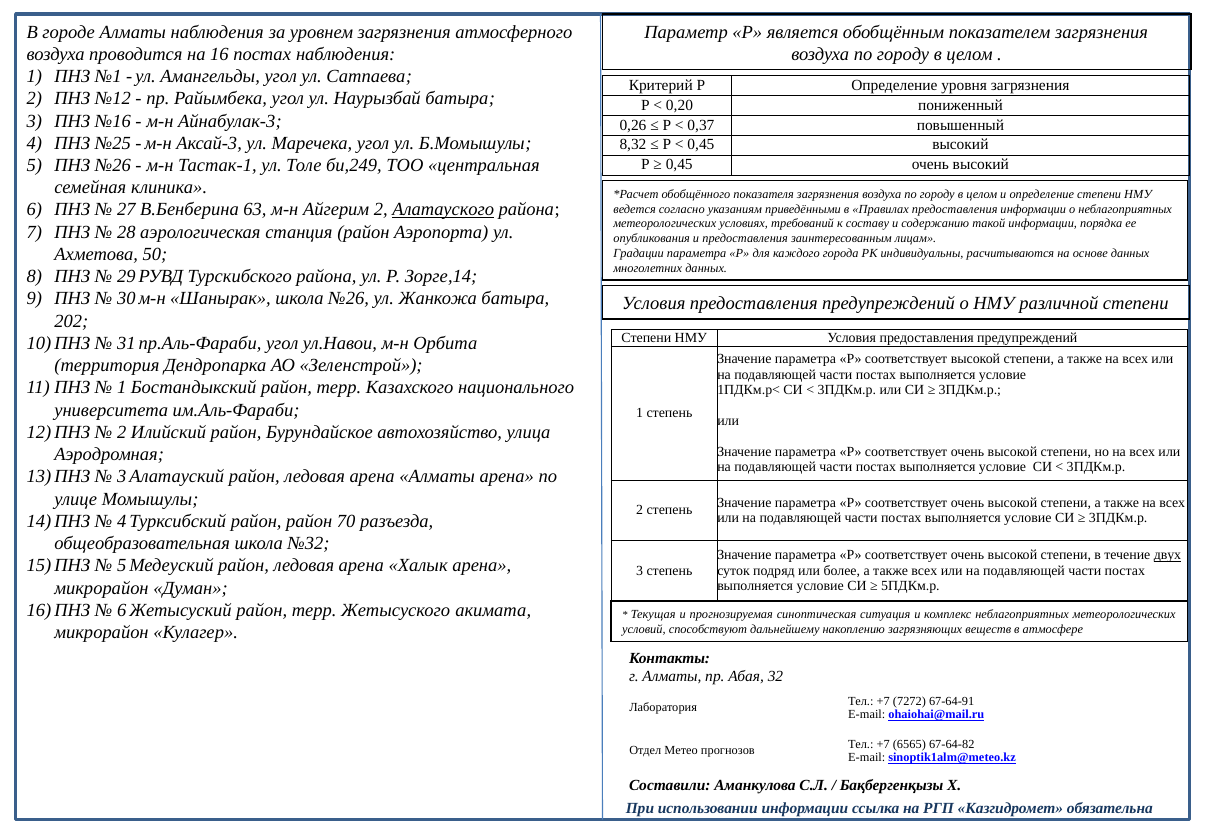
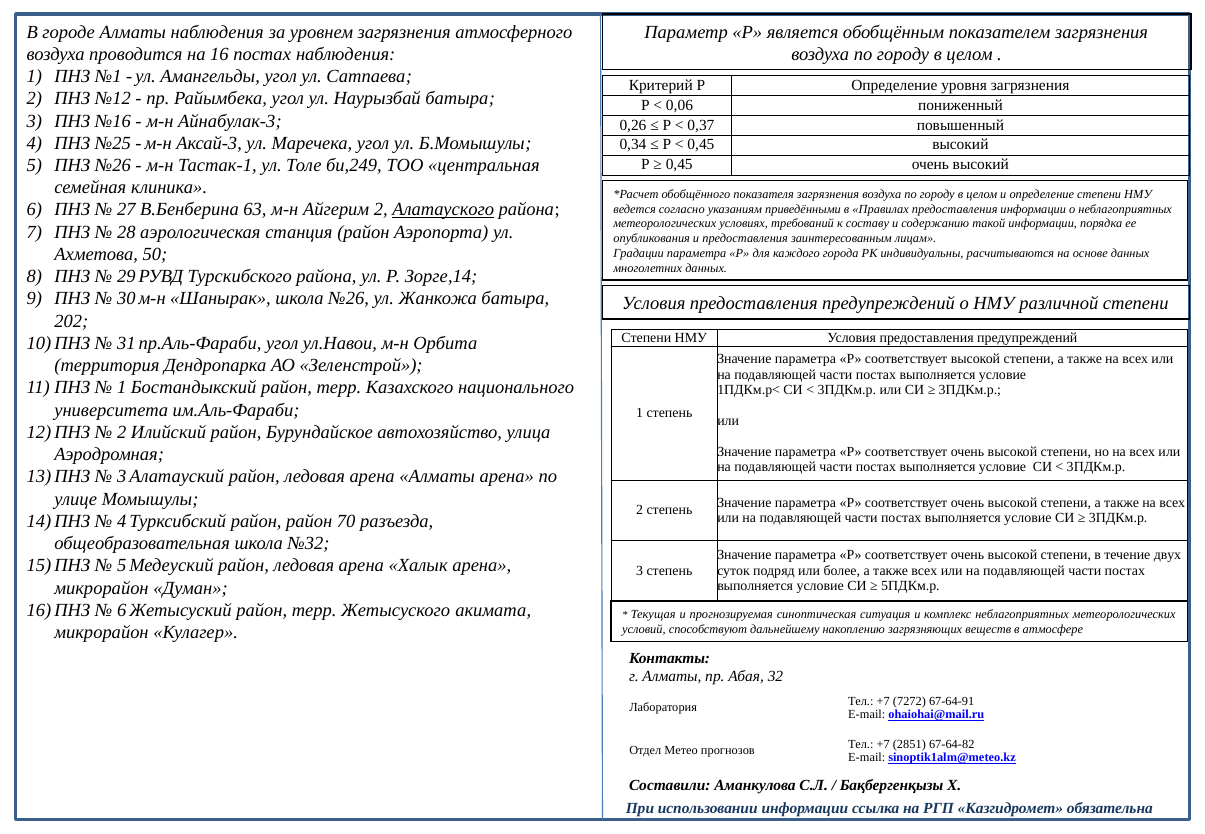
0,20: 0,20 -> 0,06
8,32: 8,32 -> 0,34
двух underline: present -> none
6565: 6565 -> 2851
